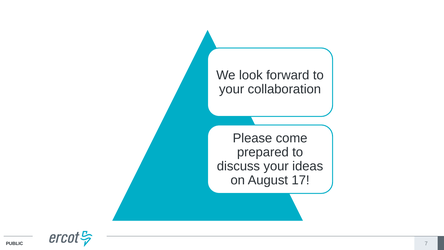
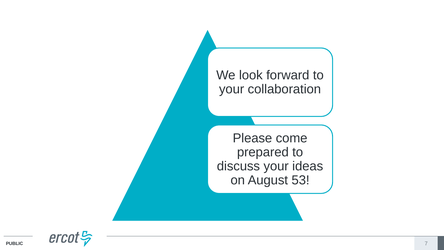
17: 17 -> 53
